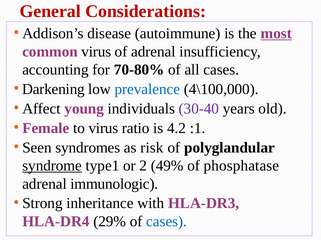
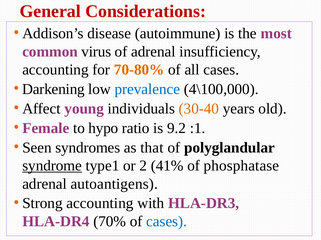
most underline: present -> none
70-80% colour: black -> orange
30-40 colour: purple -> orange
to virus: virus -> hypo
4.2: 4.2 -> 9.2
risk: risk -> that
49%: 49% -> 41%
immunologic: immunologic -> autoantigens
Strong inheritance: inheritance -> accounting
29%: 29% -> 70%
